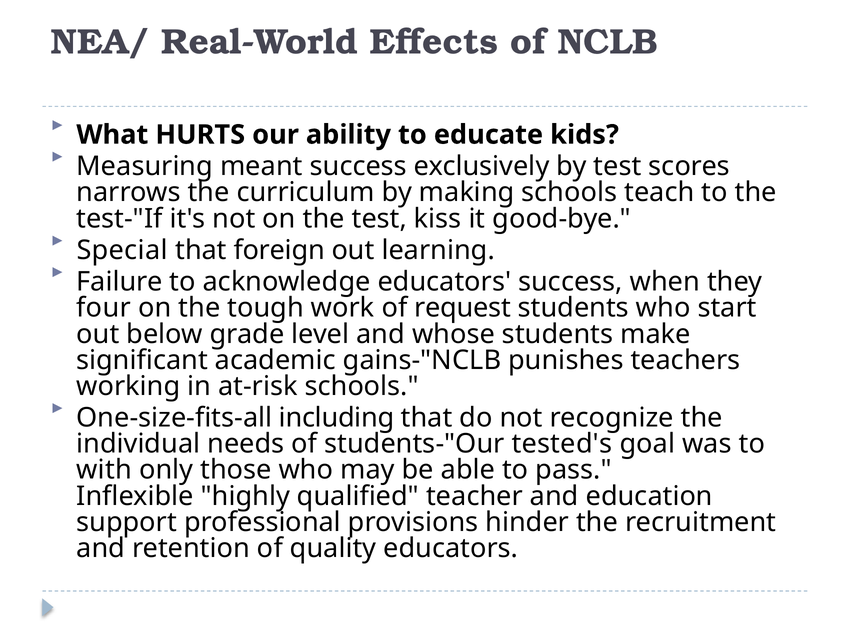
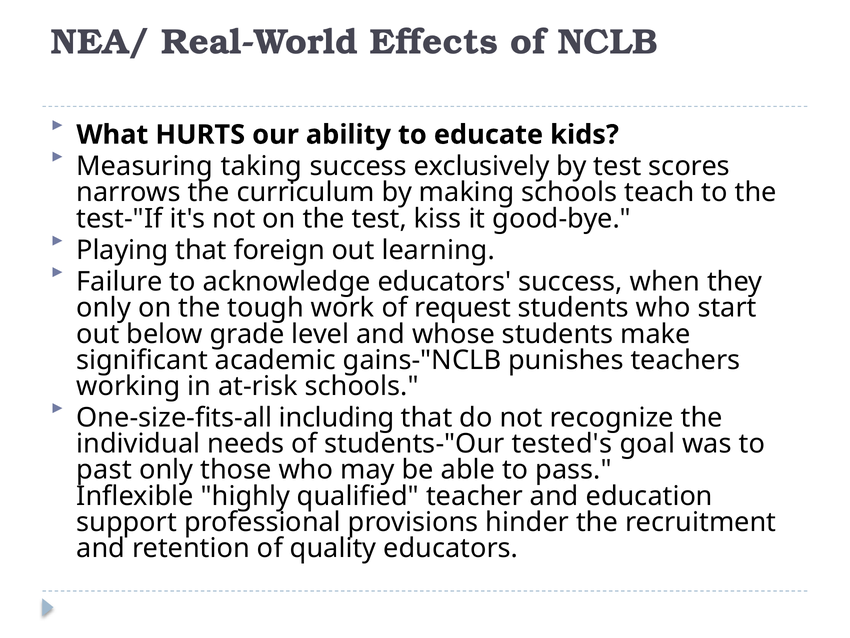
meant: meant -> taking
Special: Special -> Playing
four at (104, 308): four -> only
with: with -> past
